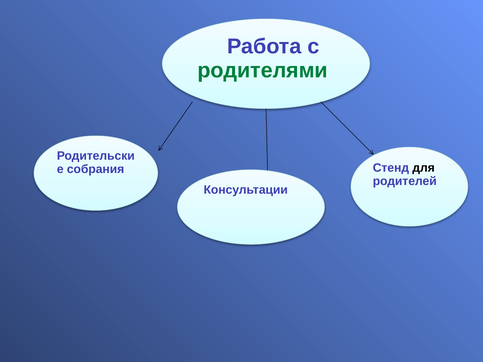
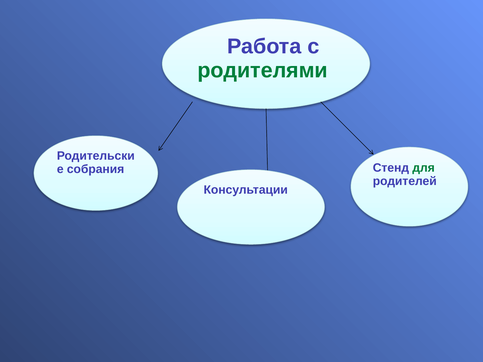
для colour: black -> green
